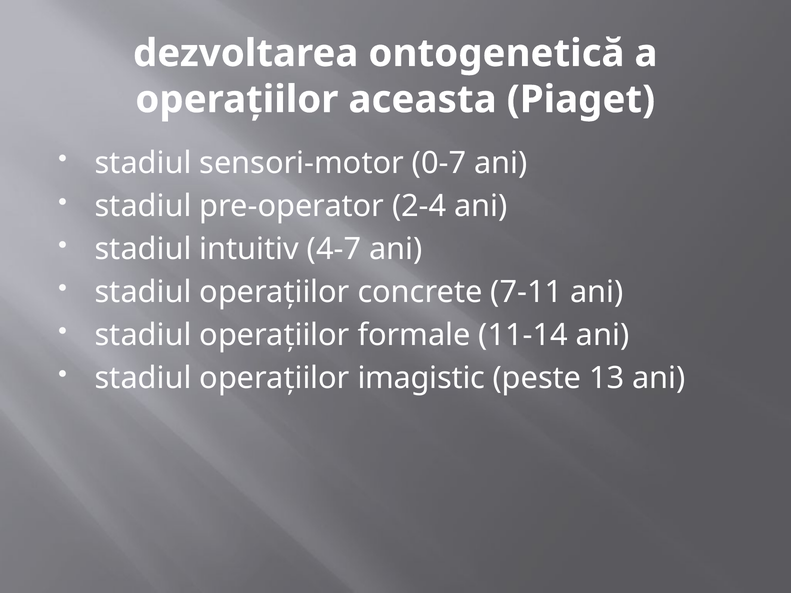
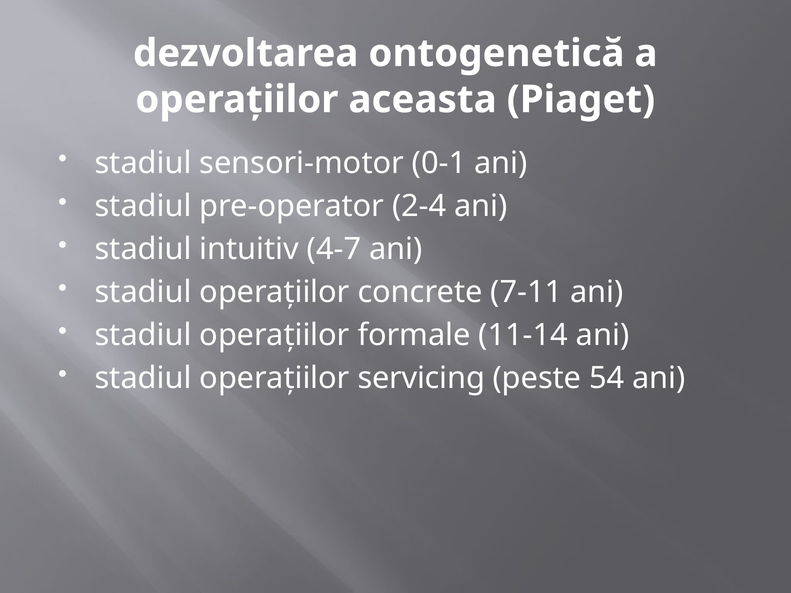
0-7: 0-7 -> 0-1
imagistic: imagistic -> servicing
13: 13 -> 54
